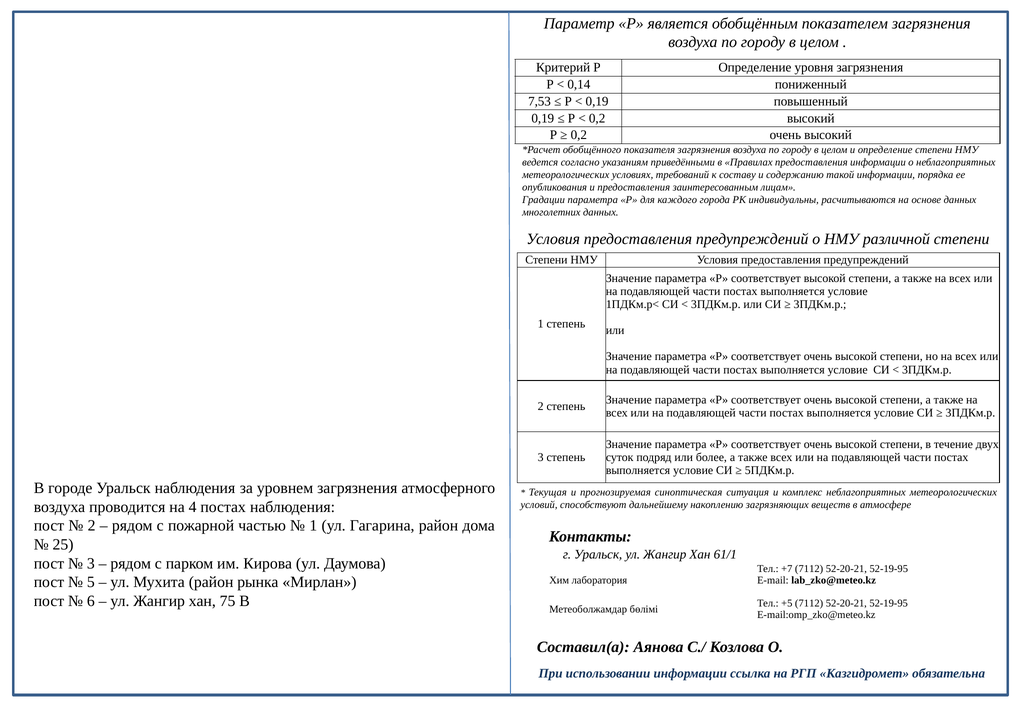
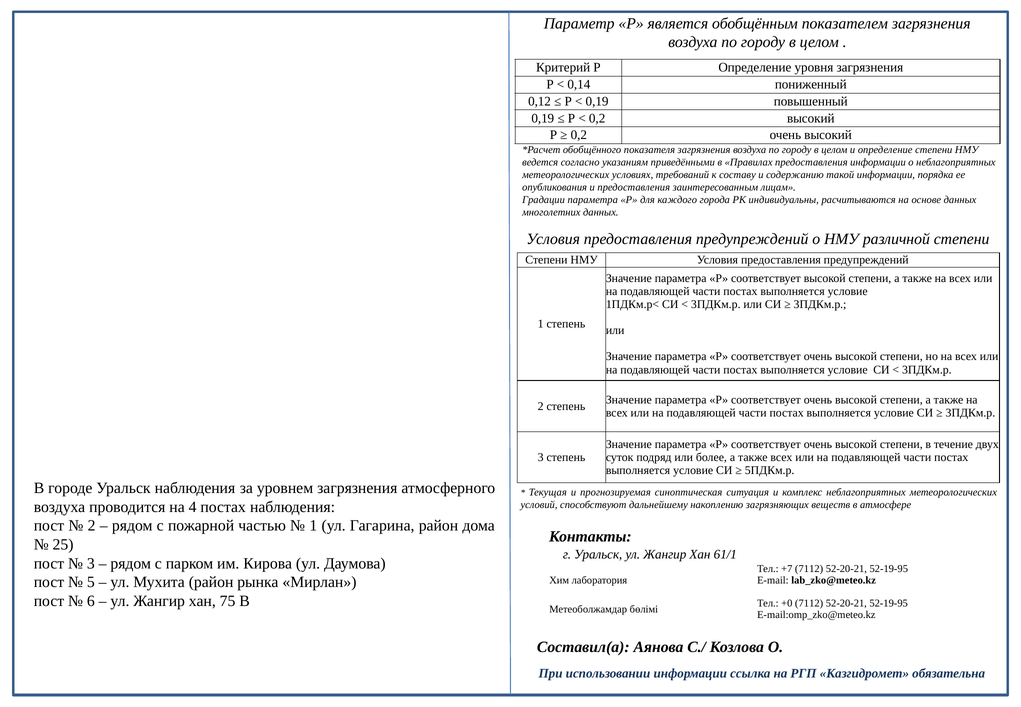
7,53: 7,53 -> 0,12
+5: +5 -> +0
